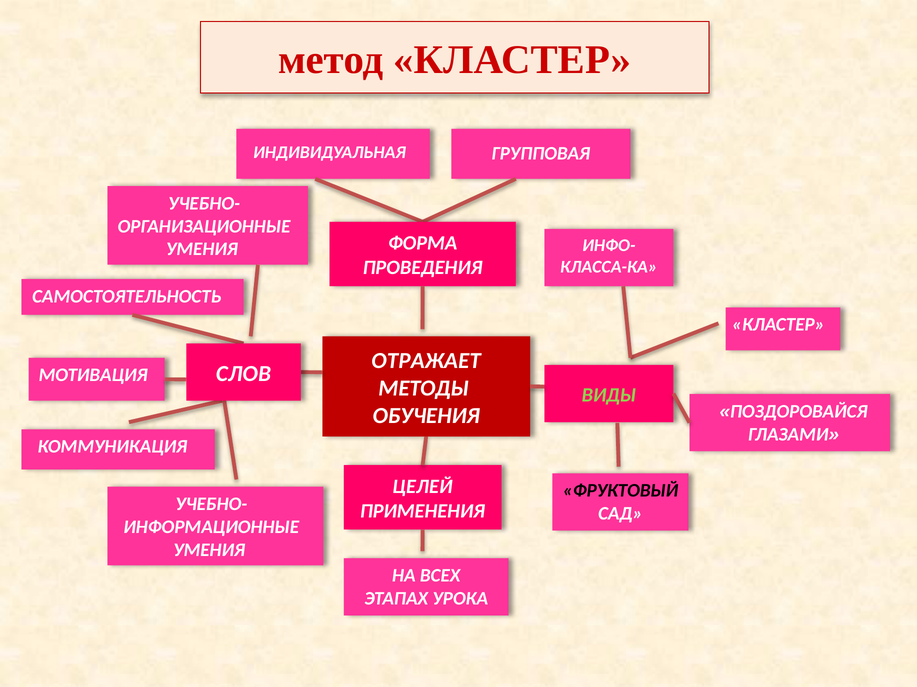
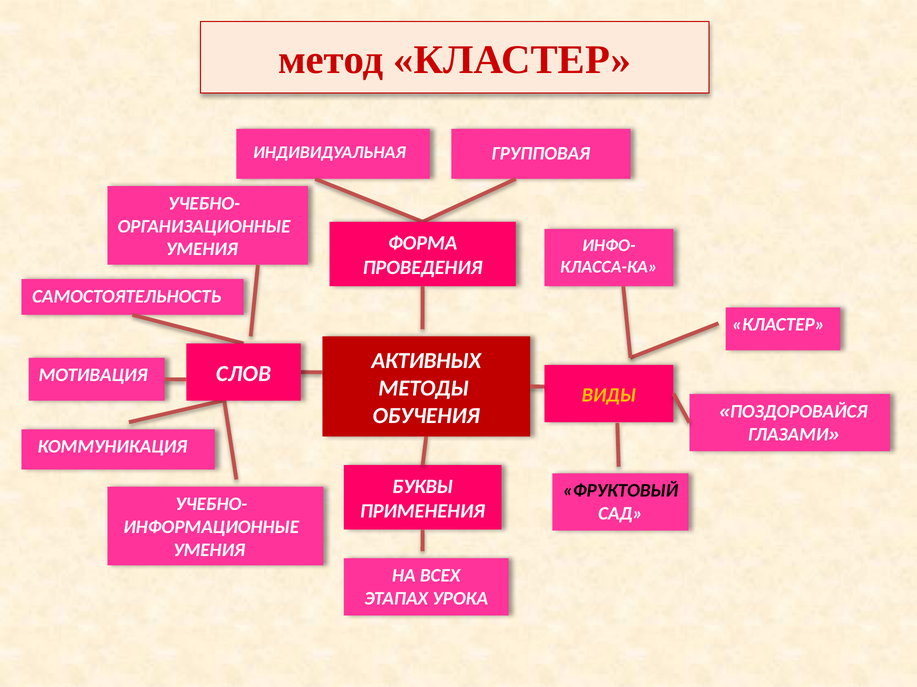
ОТРАЖАЕТ: ОТРАЖАЕТ -> АКТИВНЫХ
ВИДЫ colour: light green -> yellow
ЦЕЛЕЙ: ЦЕЛЕЙ -> БУКВЫ
